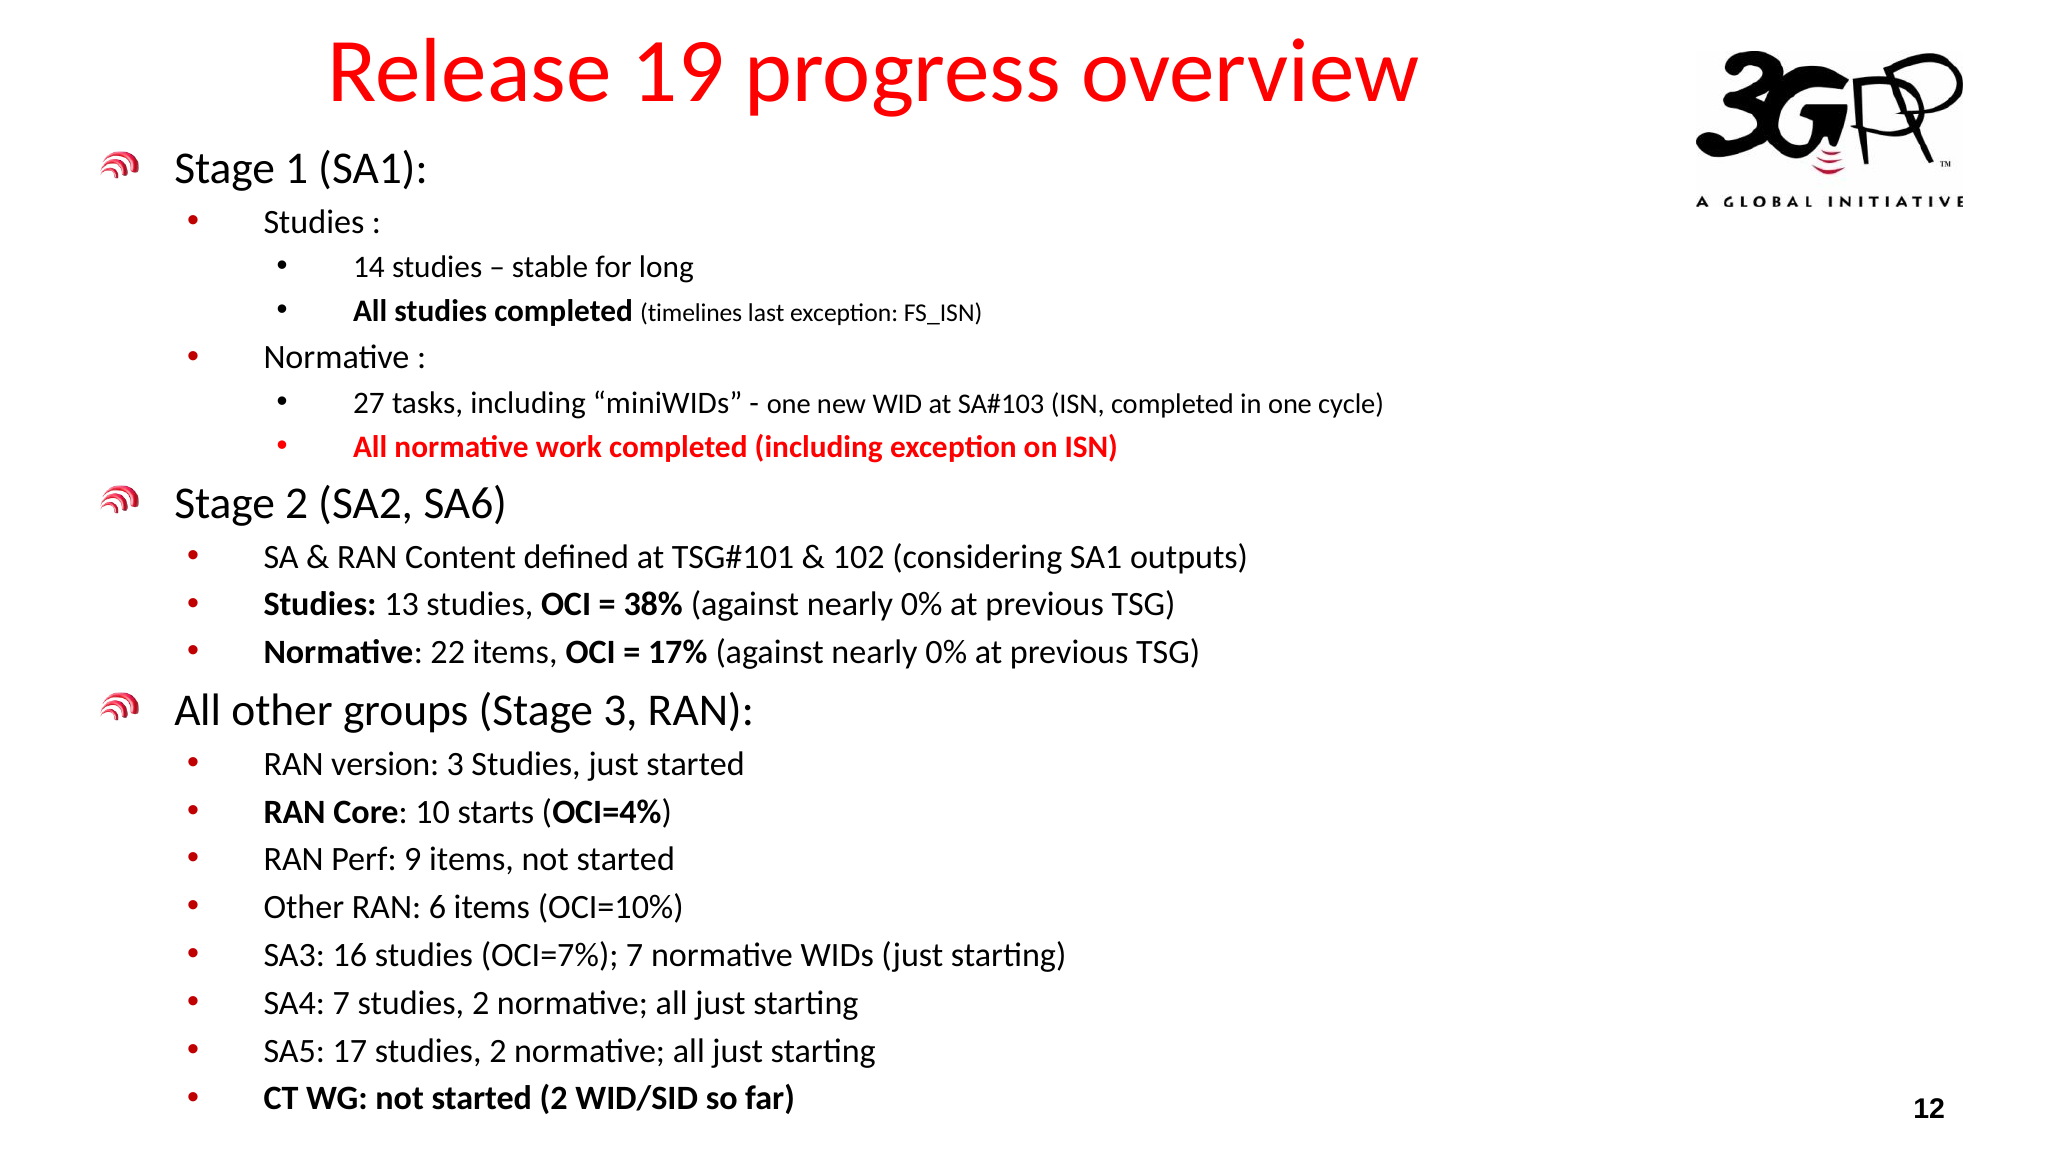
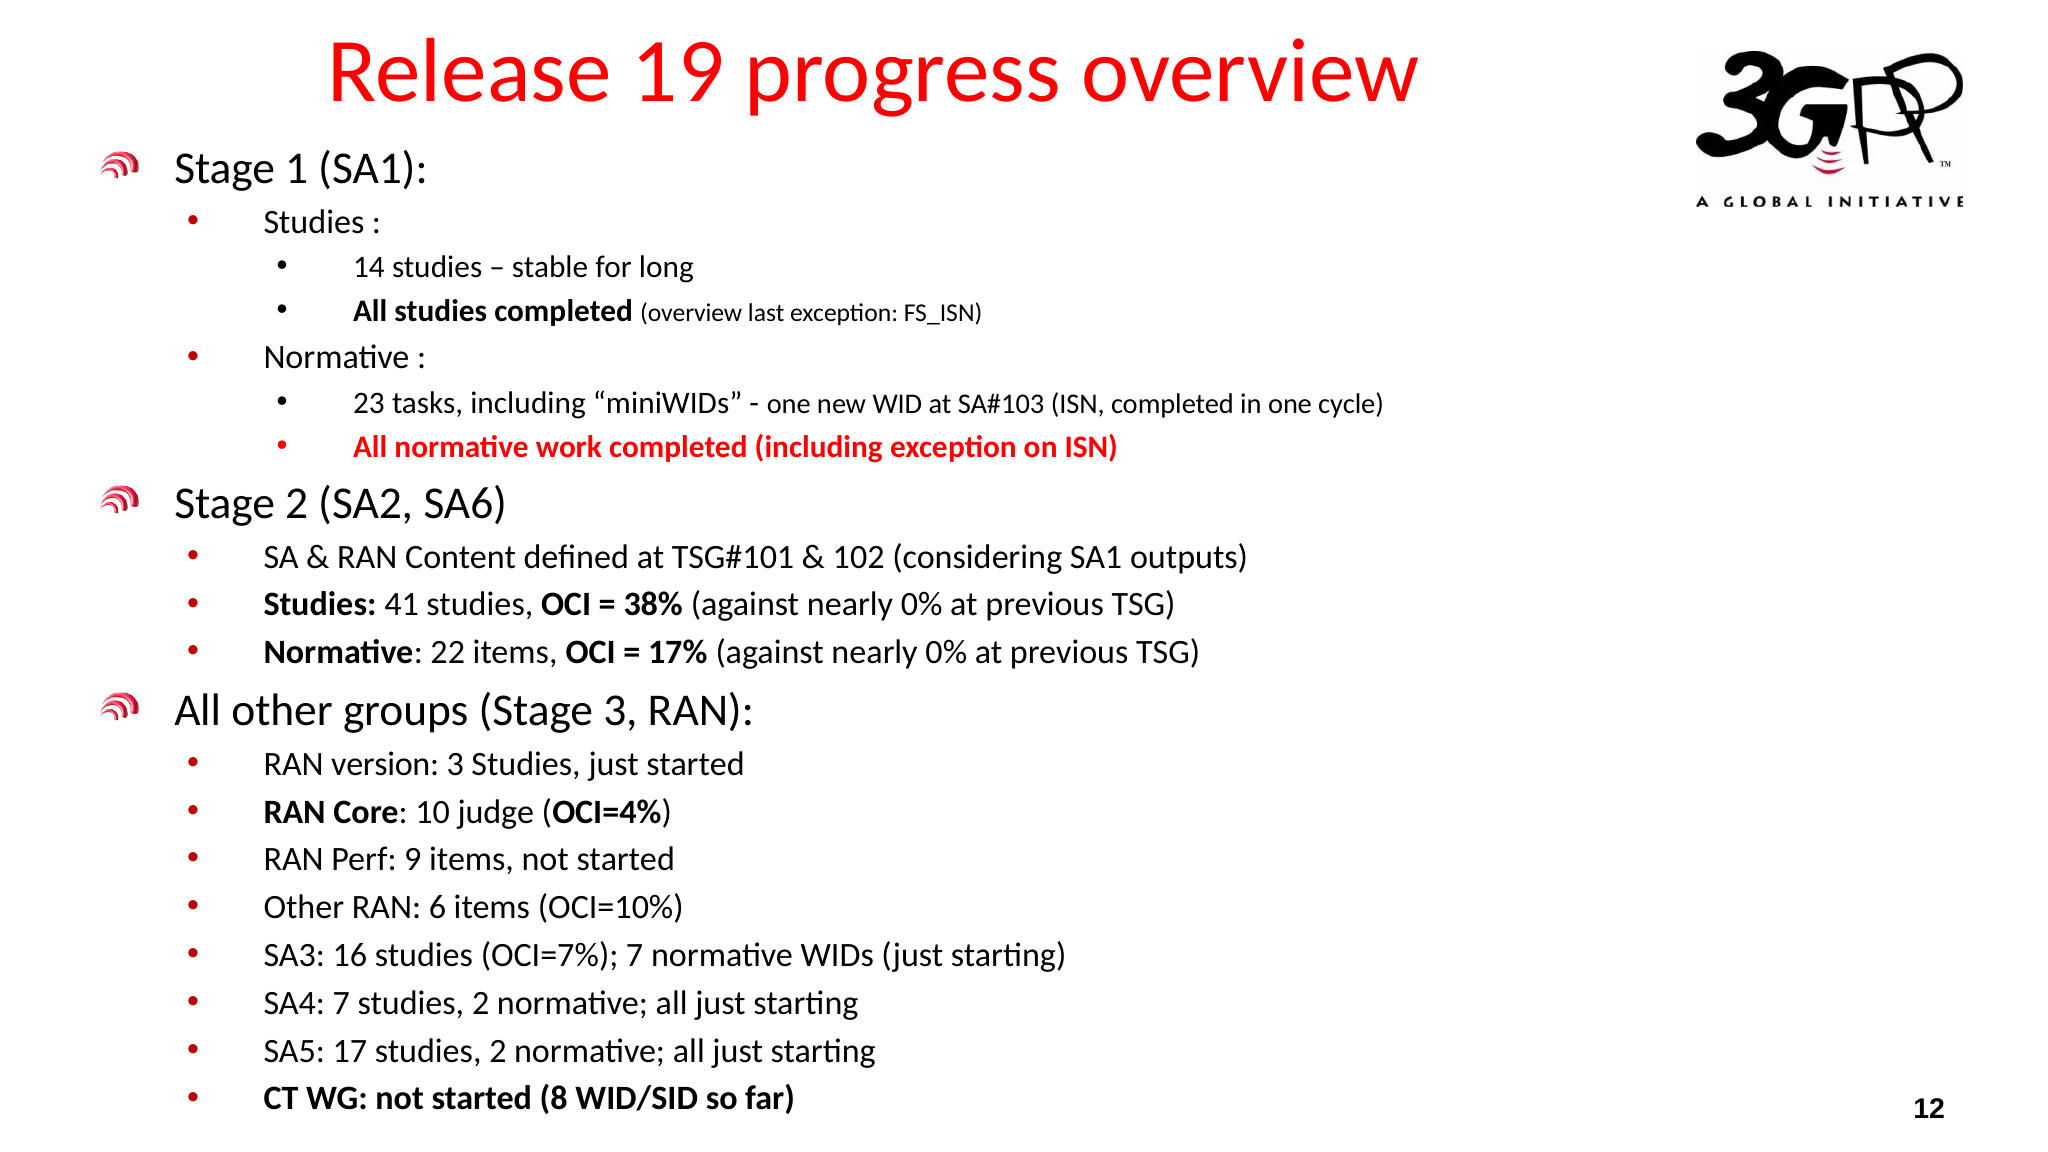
completed timelines: timelines -> overview
27: 27 -> 23
13: 13 -> 41
starts: starts -> judge
started 2: 2 -> 8
